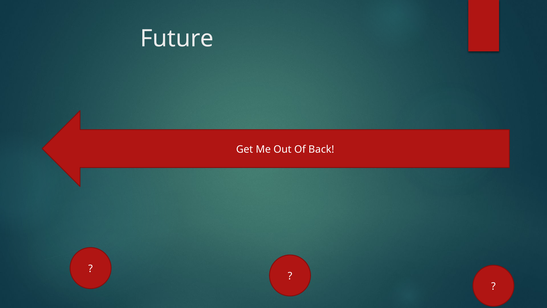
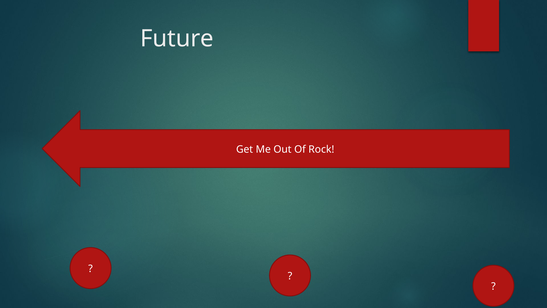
Back: Back -> Rock
